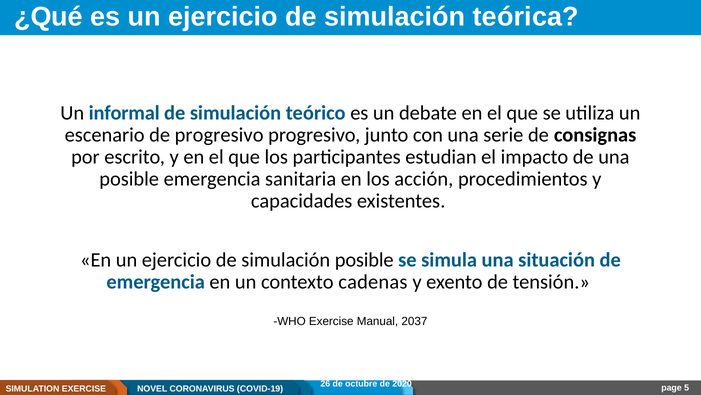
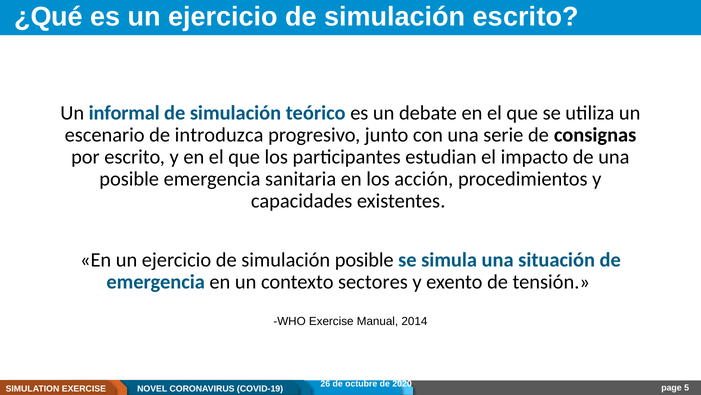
simulación teórica: teórica -> escrito
de progresivo: progresivo -> introduzca
cadenas: cadenas -> sectores
2037: 2037 -> 2014
